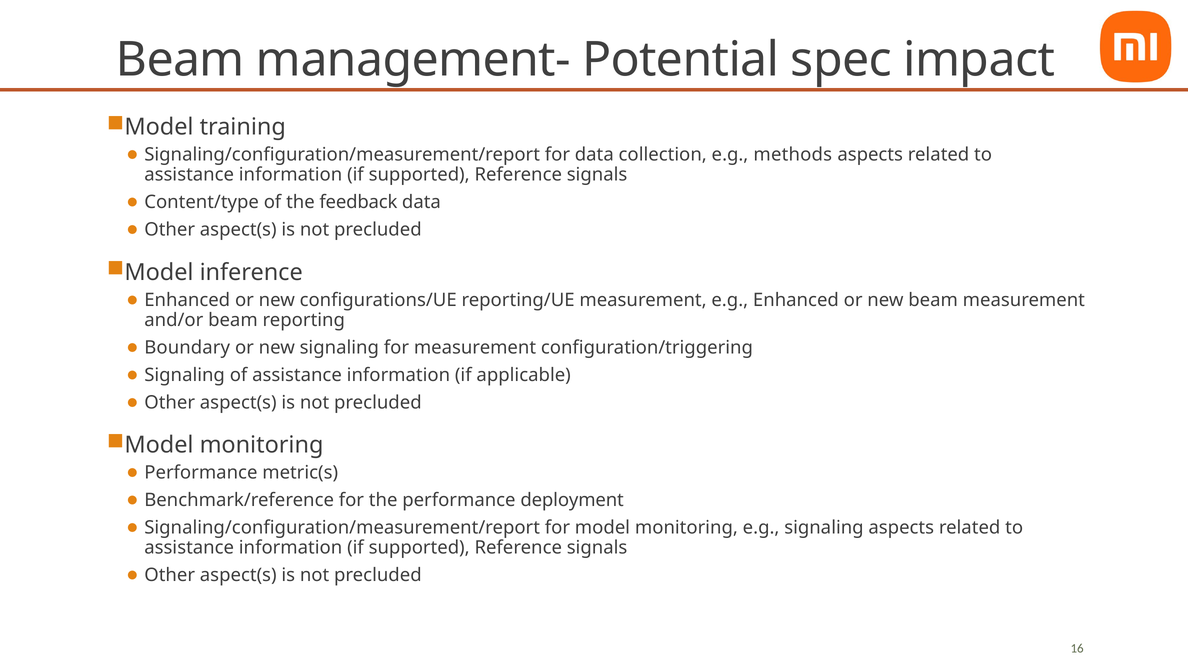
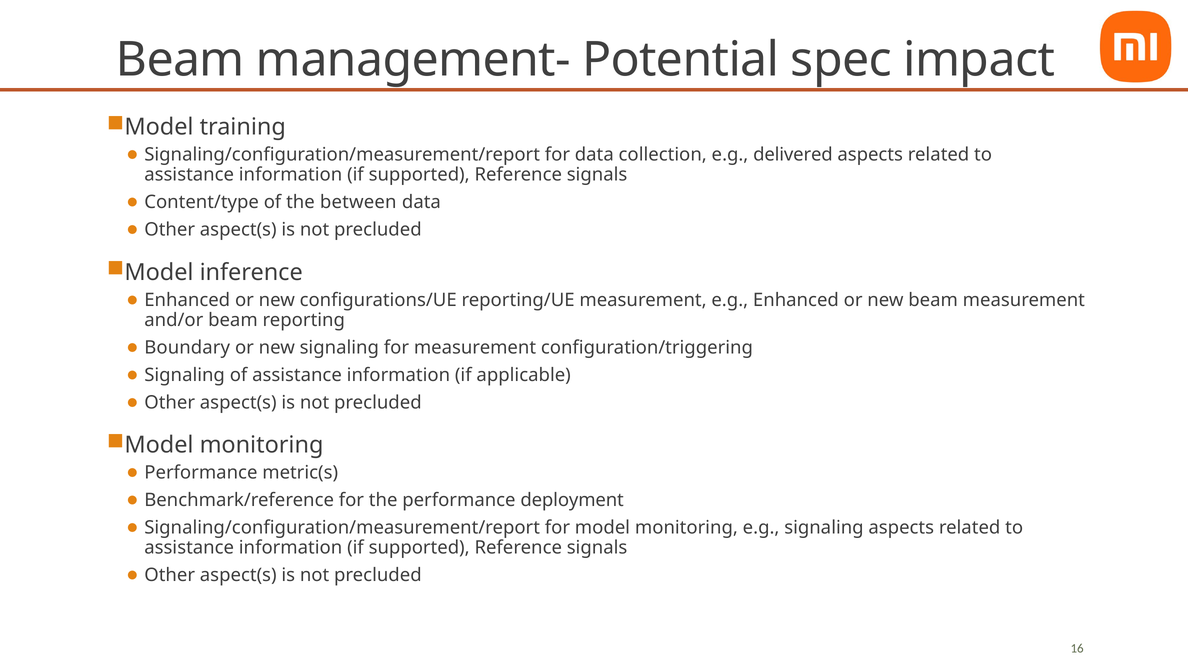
methods: methods -> delivered
feedback: feedback -> between
